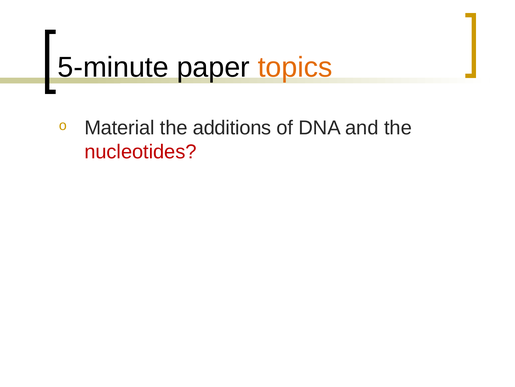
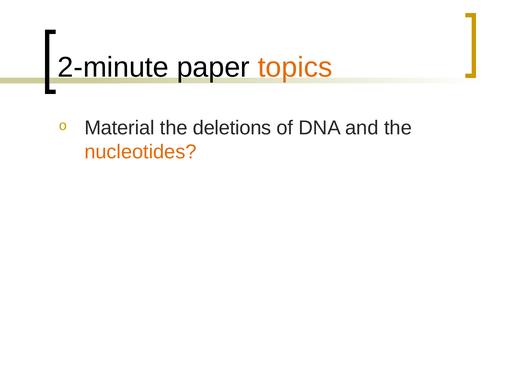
5-minute: 5-minute -> 2-minute
additions: additions -> deletions
nucleotides colour: red -> orange
